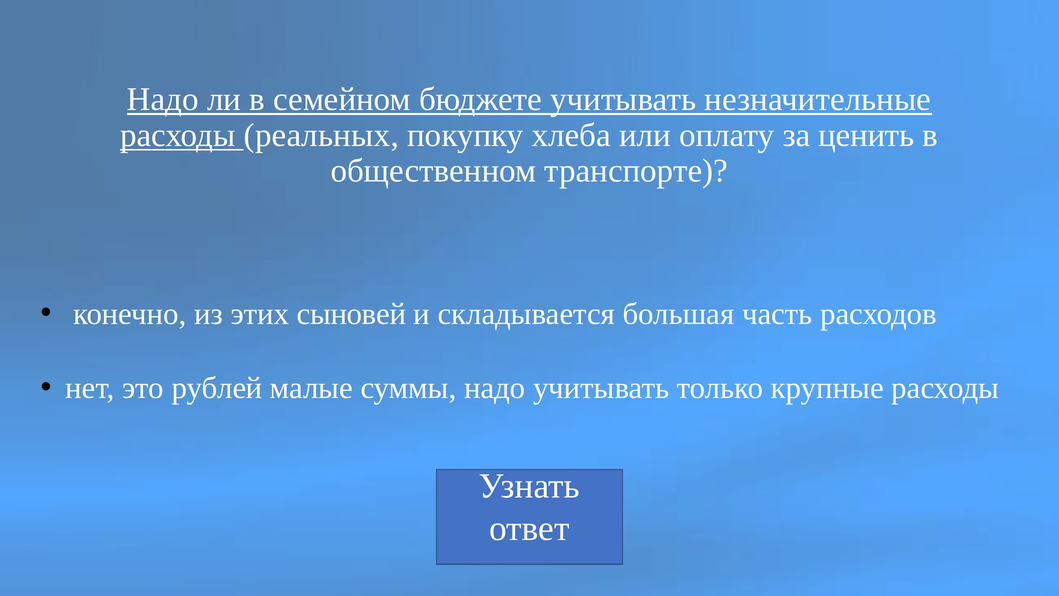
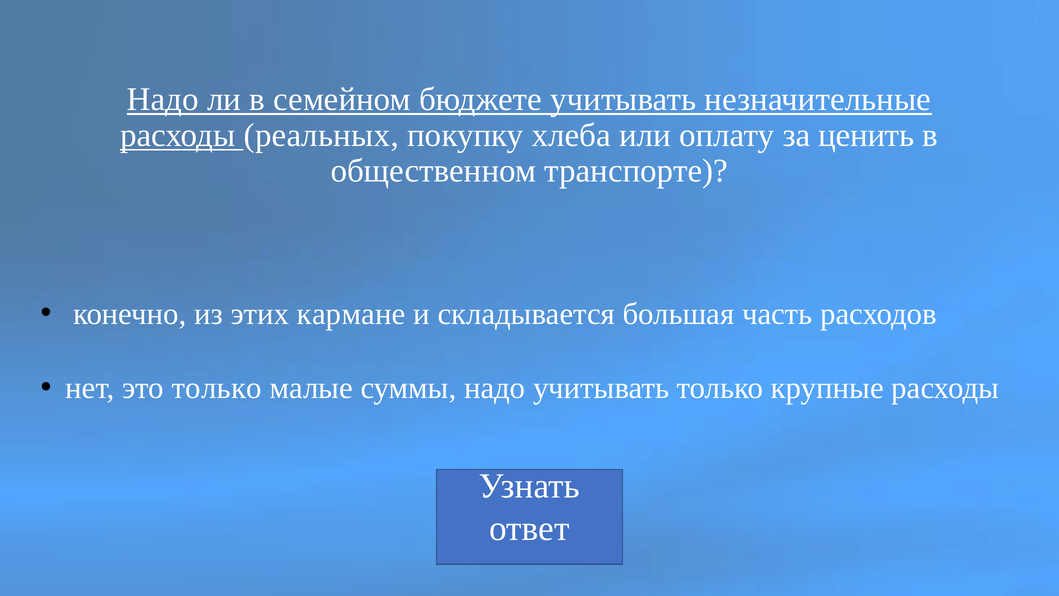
сыновей: сыновей -> кармане
это рублей: рублей -> только
